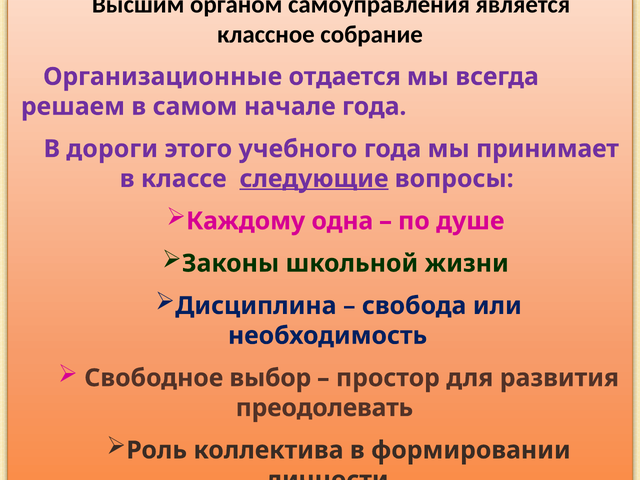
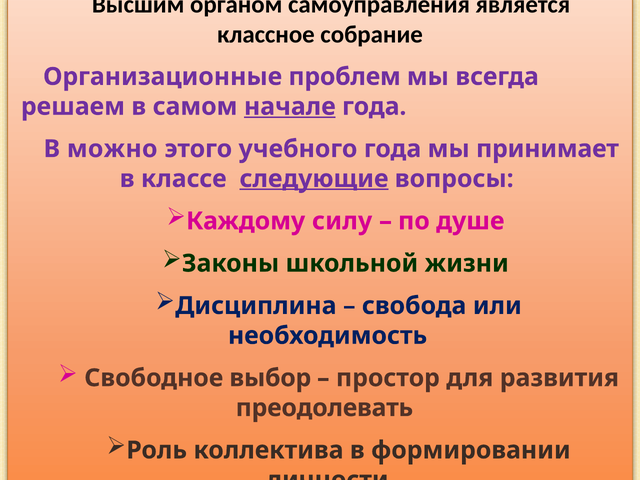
отдается: отдается -> проблем
начале underline: none -> present
дороги: дороги -> можно
одна: одна -> силу
